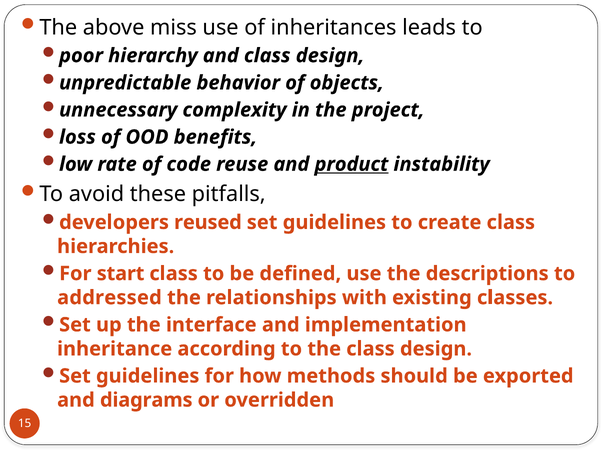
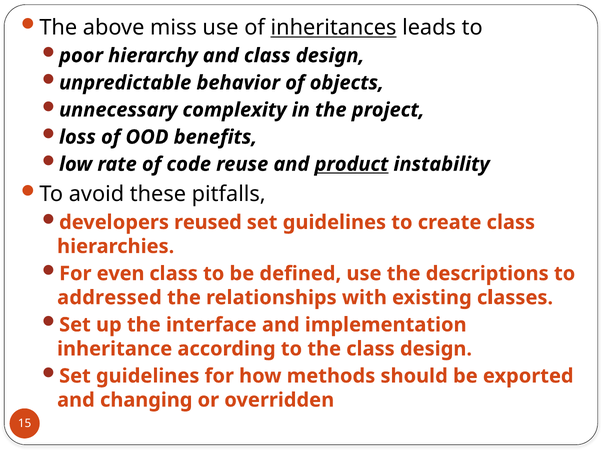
inheritances underline: none -> present
start: start -> even
diagrams: diagrams -> changing
